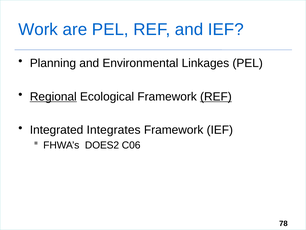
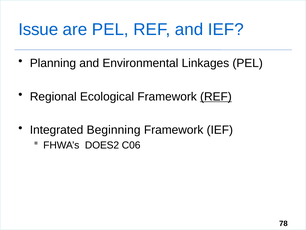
Work: Work -> Issue
Regional underline: present -> none
Integrates: Integrates -> Beginning
